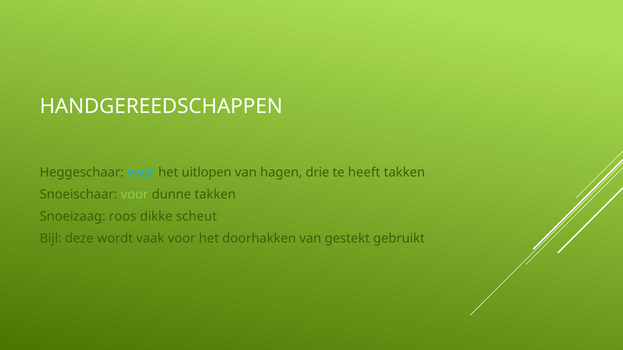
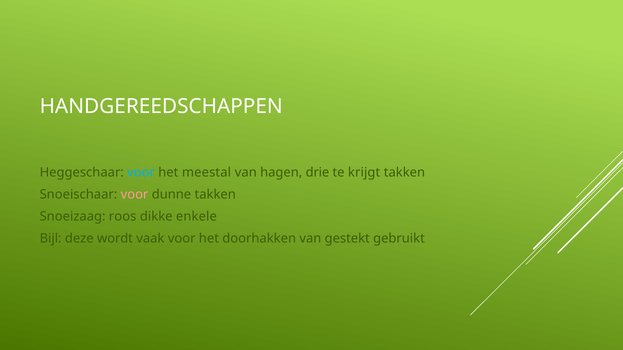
uitlopen: uitlopen -> meestal
heeft: heeft -> krijgt
voor at (135, 195) colour: light green -> pink
scheut: scheut -> enkele
